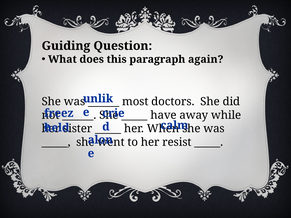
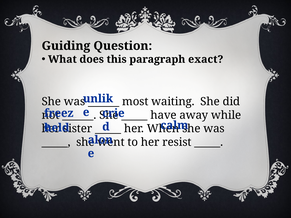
again: again -> exact
doctors: doctors -> waiting
